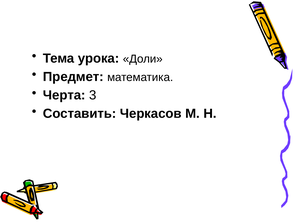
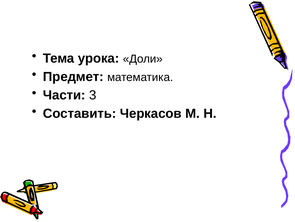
Черта: Черта -> Части
